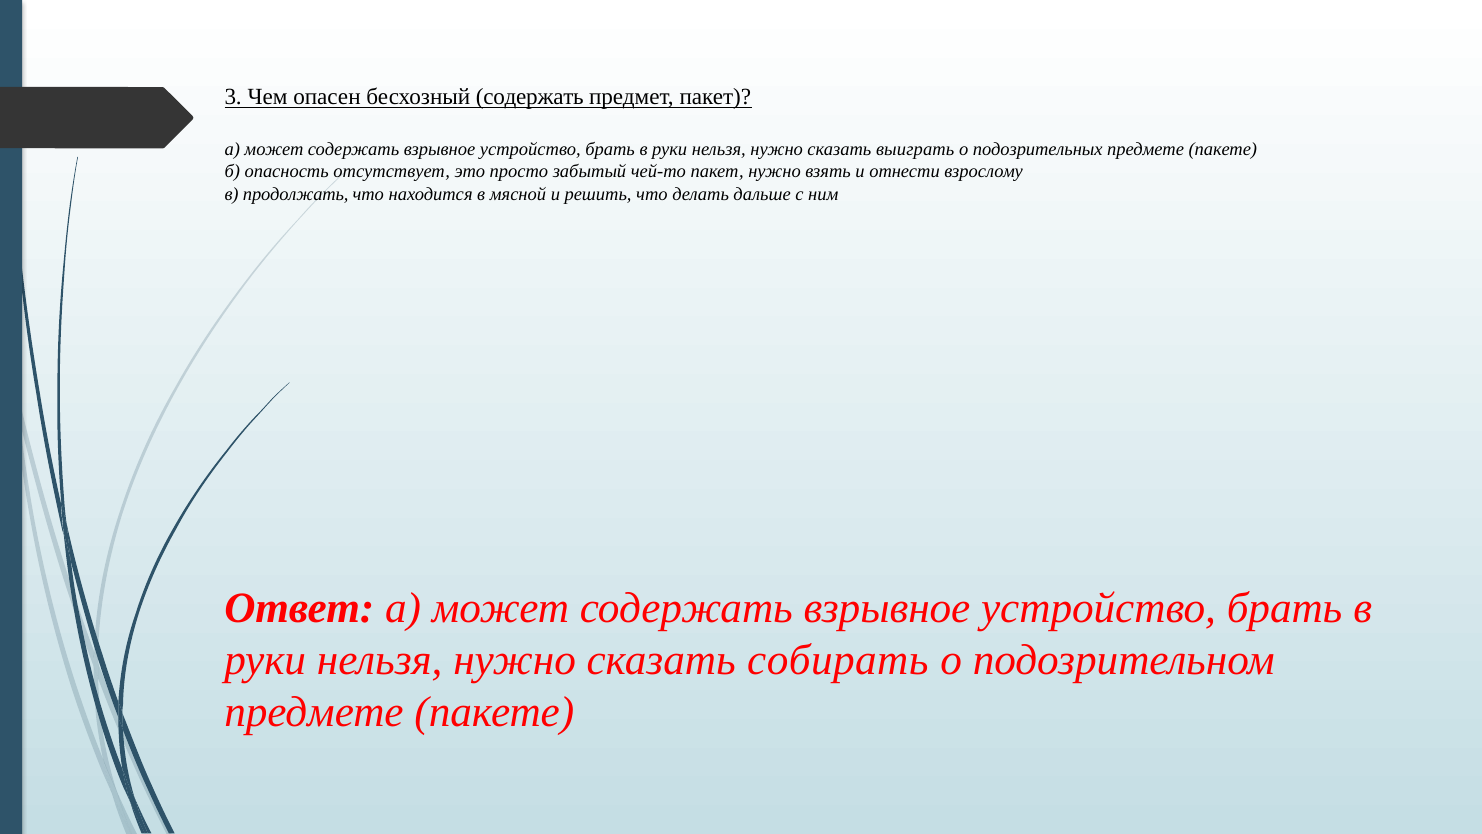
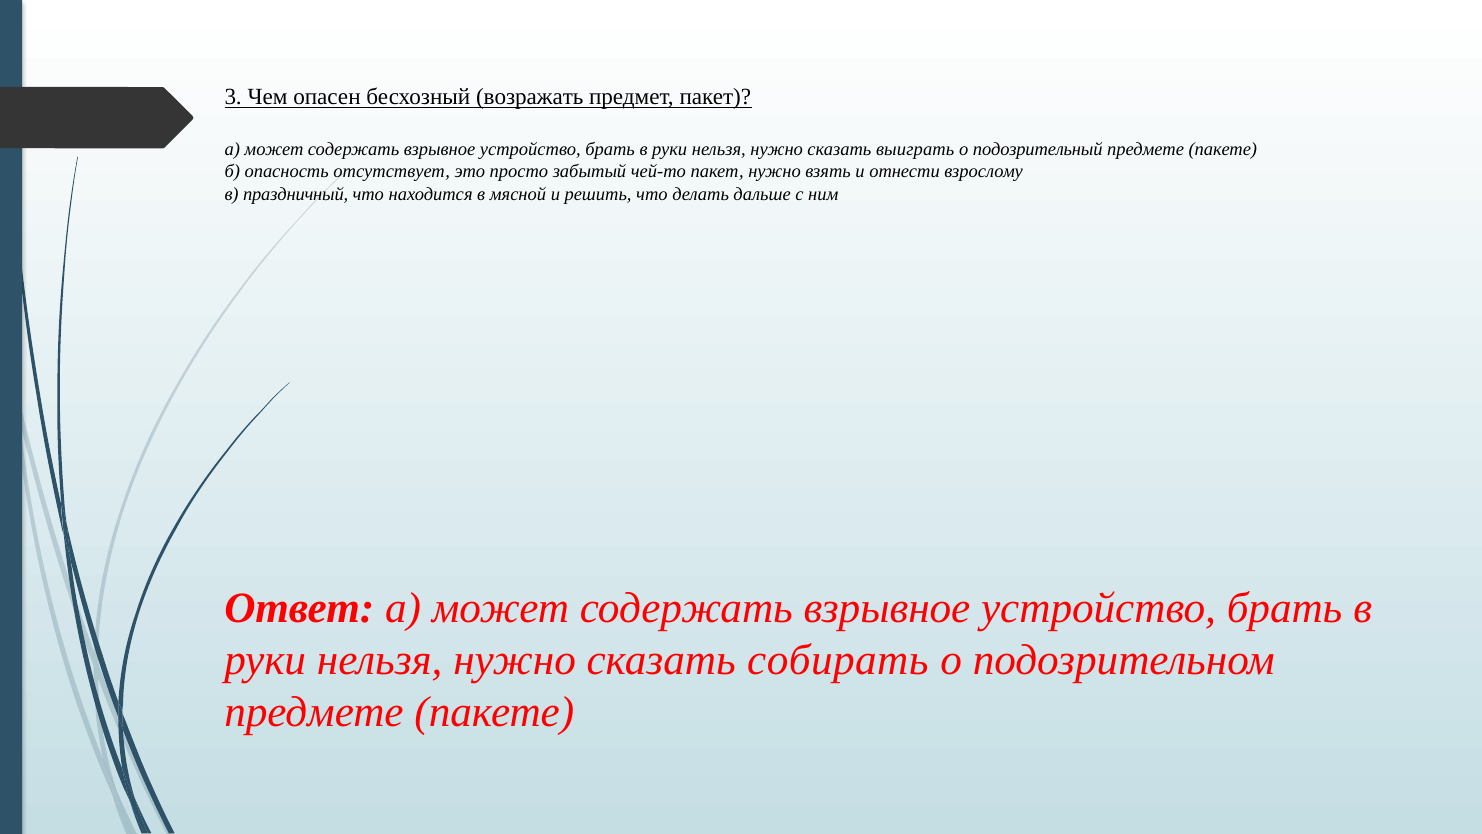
бесхозный содержать: содержать -> возражать
подозрительных: подозрительных -> подозрительный
продолжать: продолжать -> праздничный
